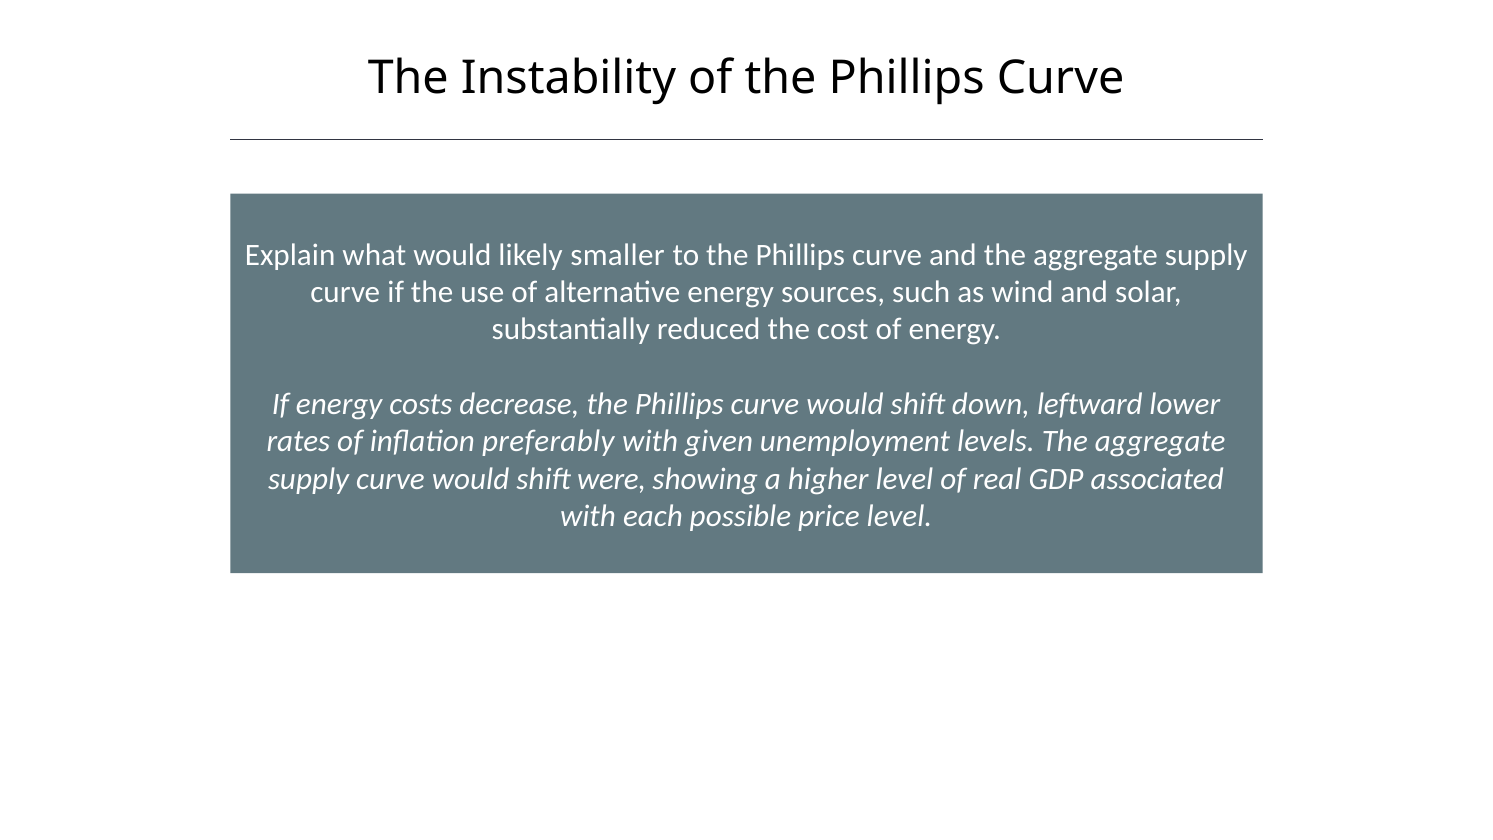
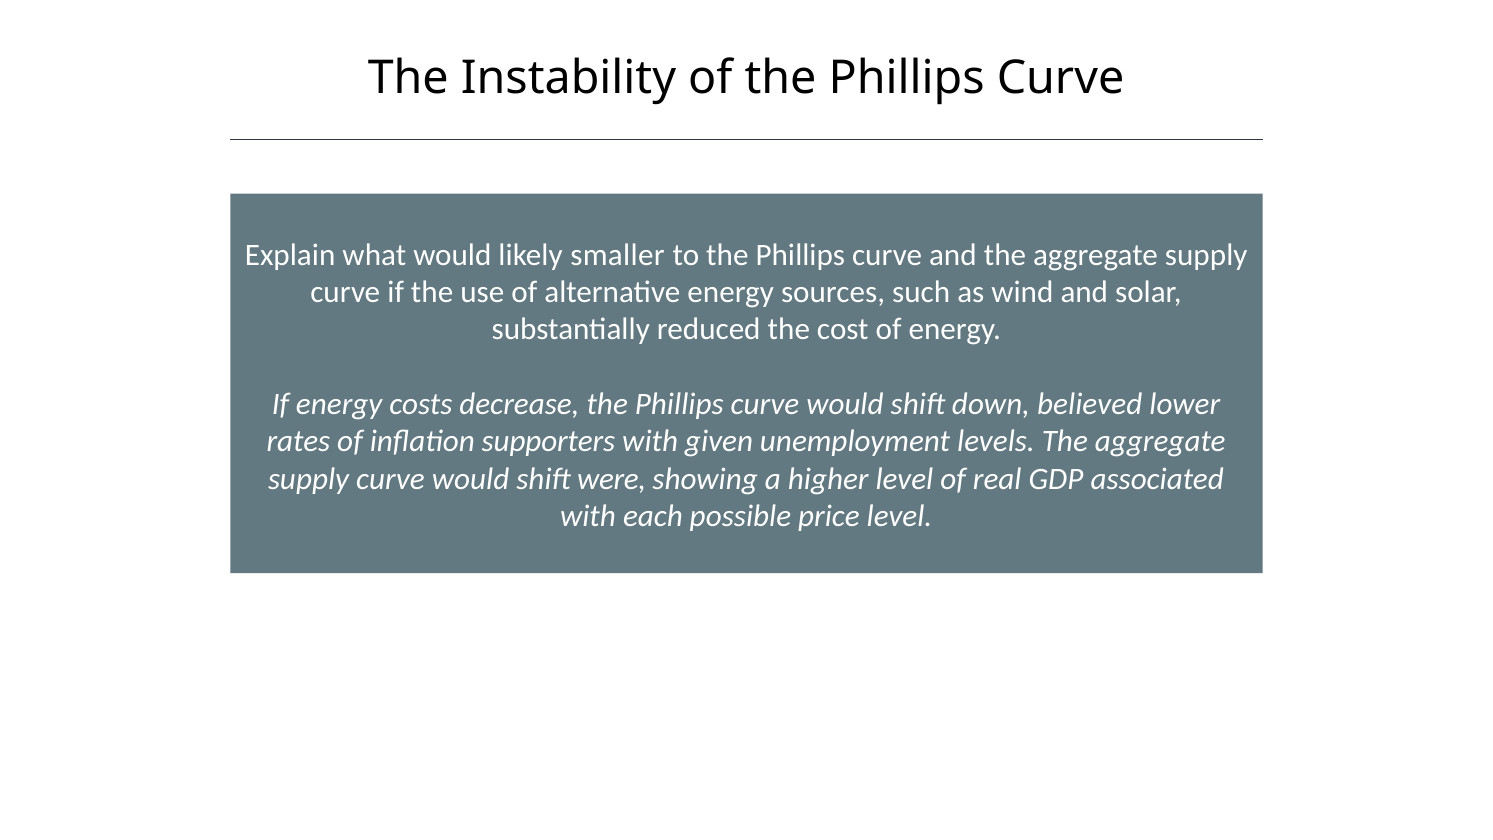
leftward: leftward -> believed
preferably: preferably -> supporters
